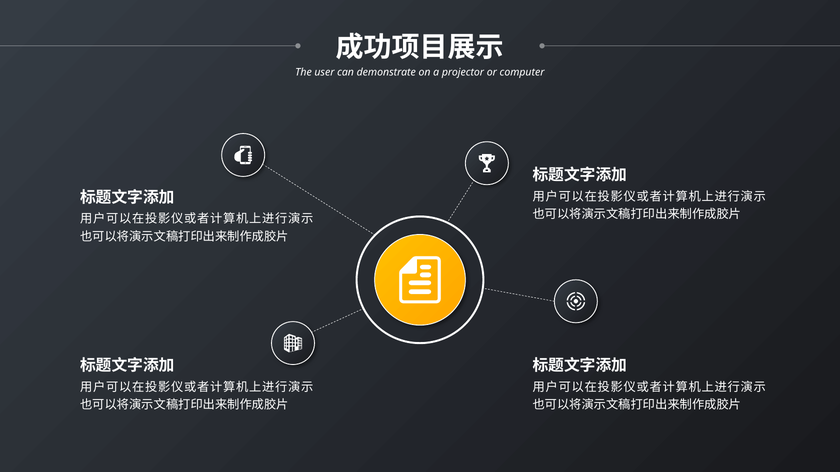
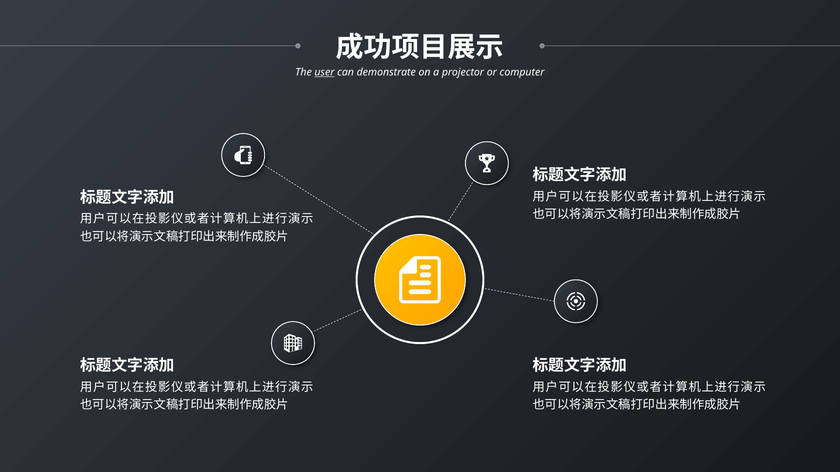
user underline: none -> present
